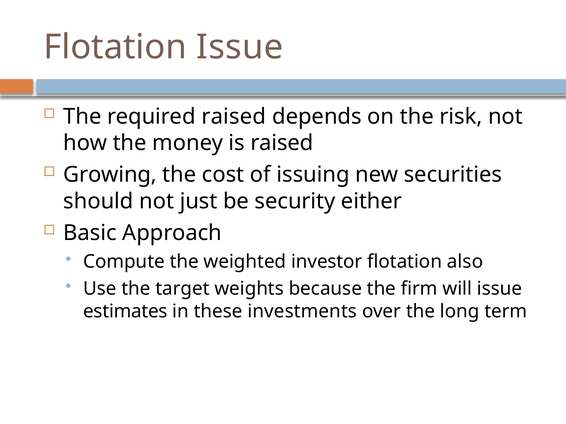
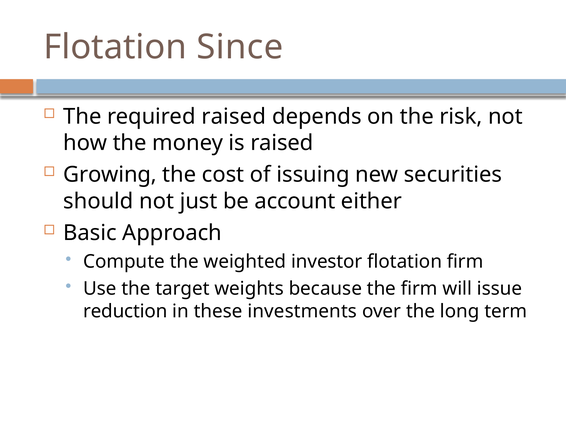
Flotation Issue: Issue -> Since
security: security -> account
flotation also: also -> firm
estimates: estimates -> reduction
